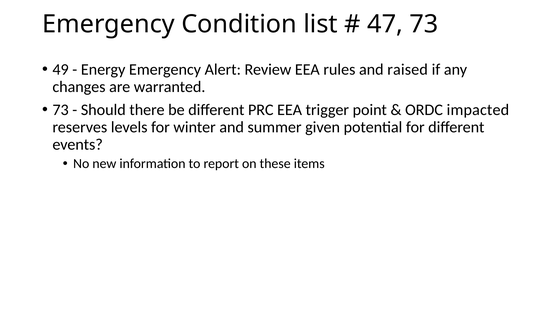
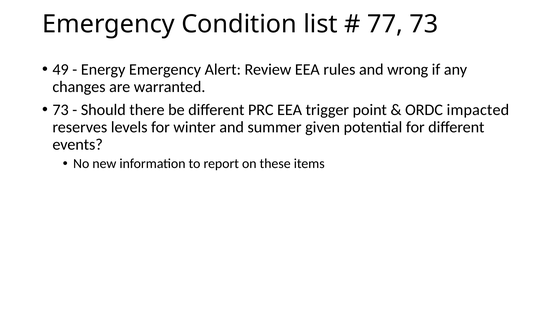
47: 47 -> 77
raised: raised -> wrong
